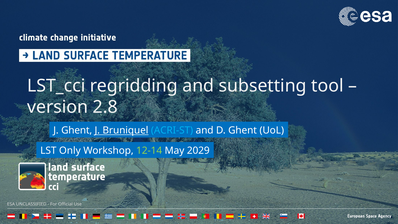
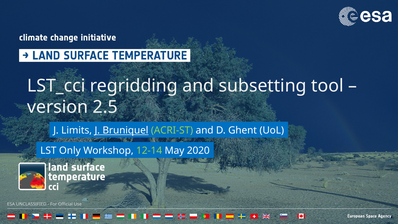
2.8: 2.8 -> 2.5
J Ghent: Ghent -> Limits
ACRI-ST colour: light blue -> light green
2029: 2029 -> 2020
